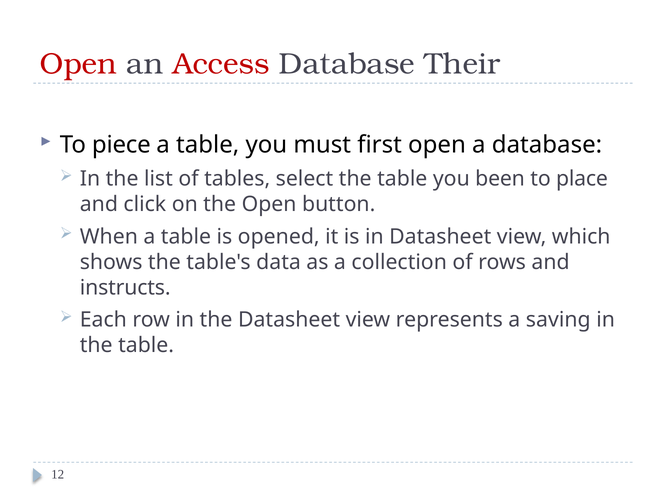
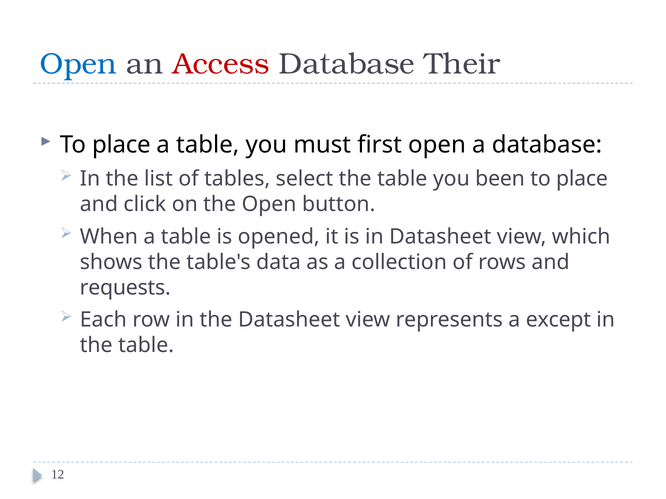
Open at (78, 64) colour: red -> blue
piece at (121, 145): piece -> place
instructs: instructs -> requests
saving: saving -> except
